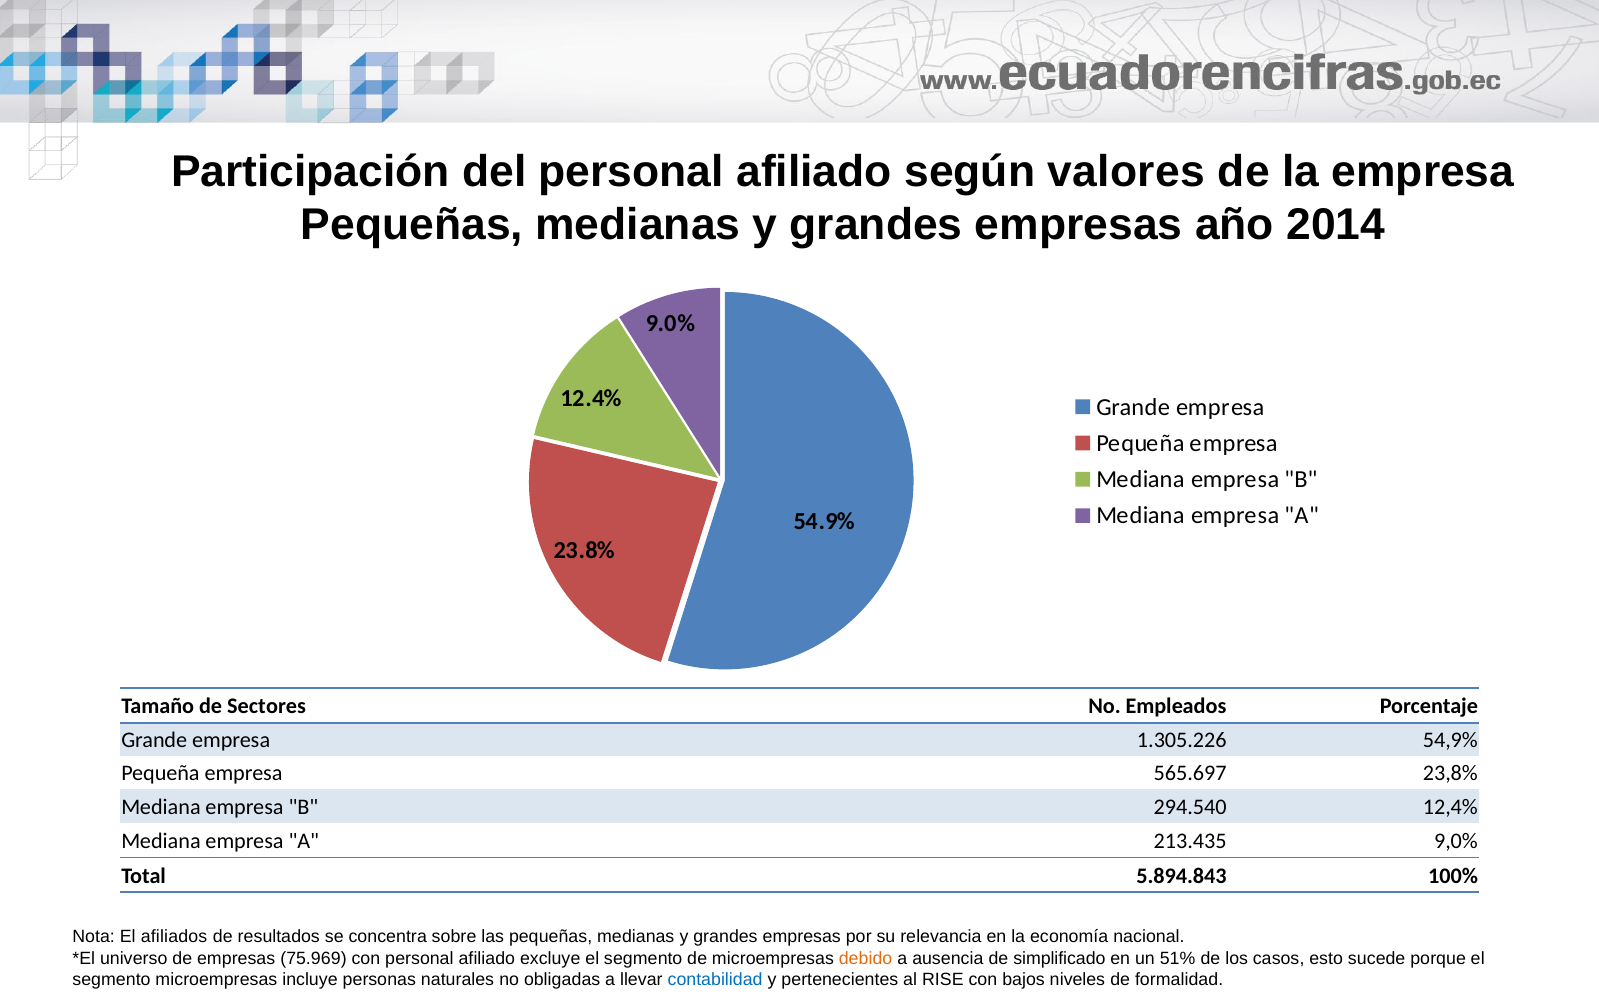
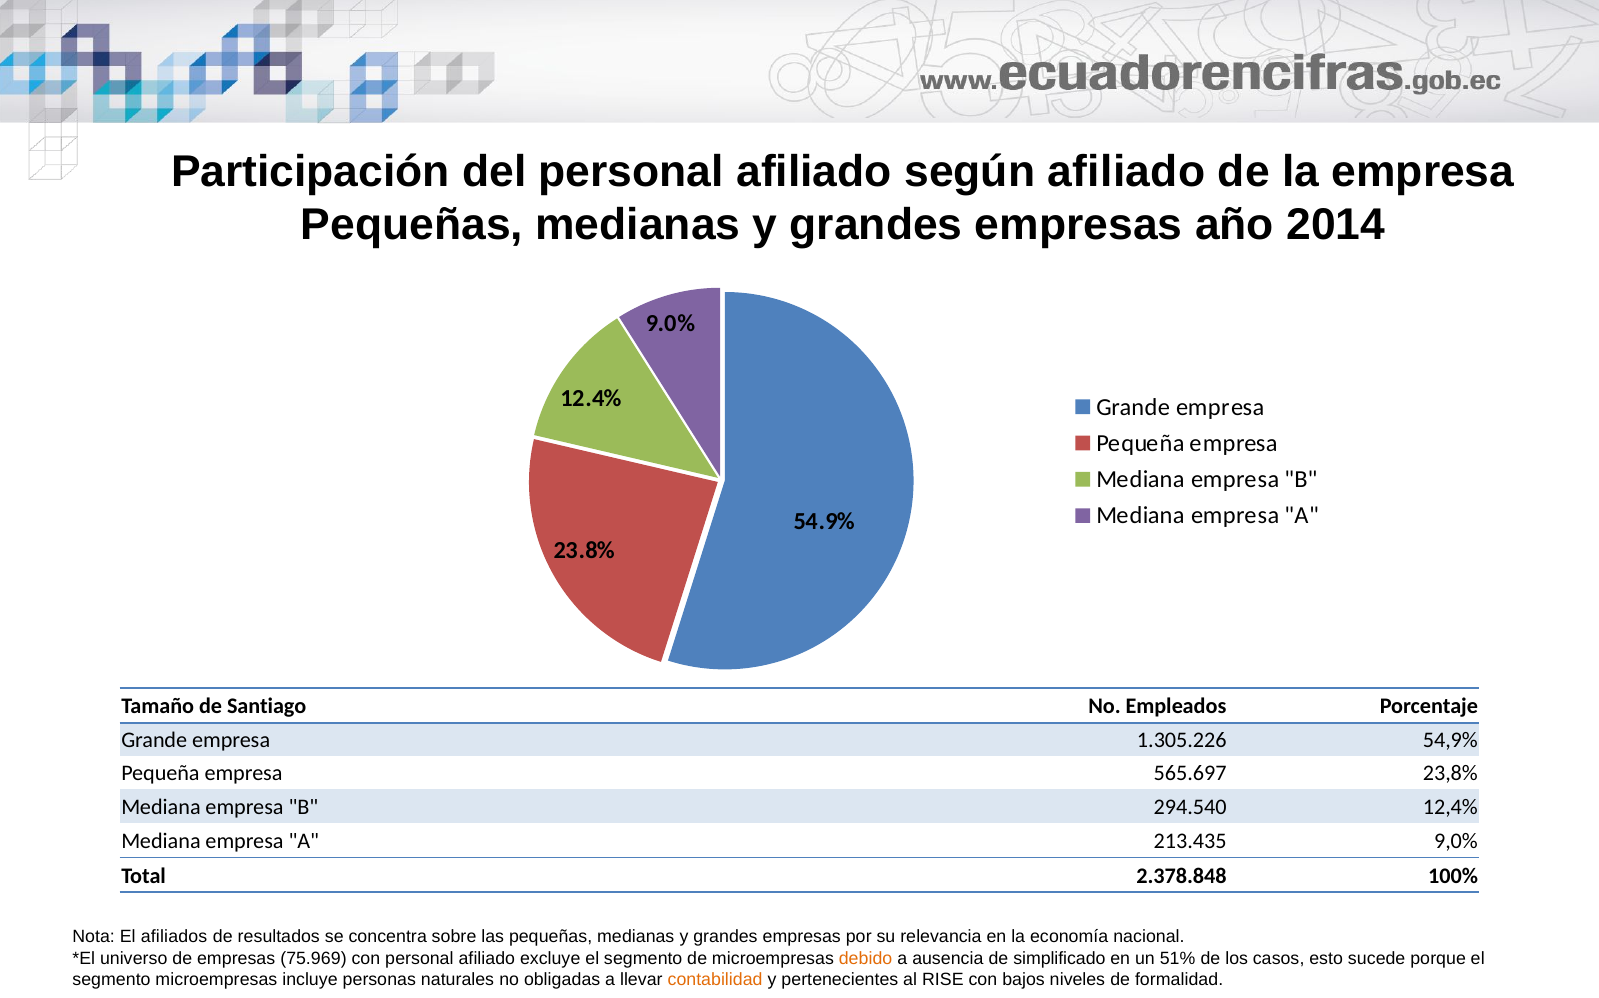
según valores: valores -> afiliado
Sectores: Sectores -> Santiago
5.894.843: 5.894.843 -> 2.378.848
contabilidad colour: blue -> orange
